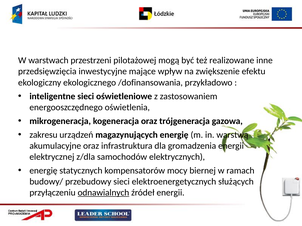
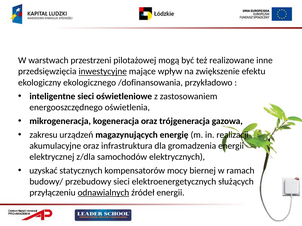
inwestycyjne underline: none -> present
warstwą: warstwą -> realizacji
energię at (43, 171): energię -> uzyskać
